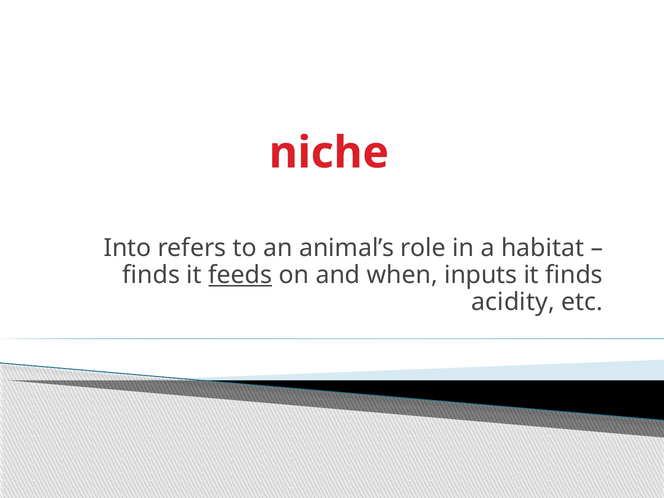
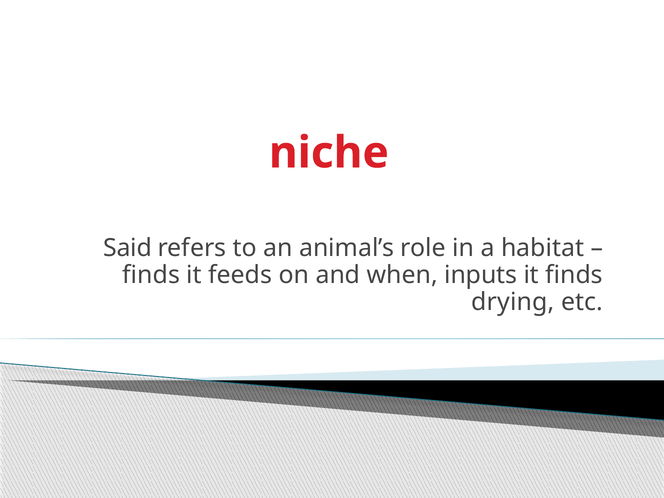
Into: Into -> Said
feeds underline: present -> none
acidity: acidity -> drying
